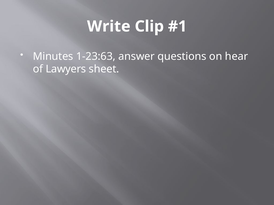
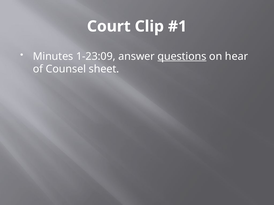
Write: Write -> Court
1-23:63: 1-23:63 -> 1-23:09
questions underline: none -> present
Lawyers: Lawyers -> Counsel
